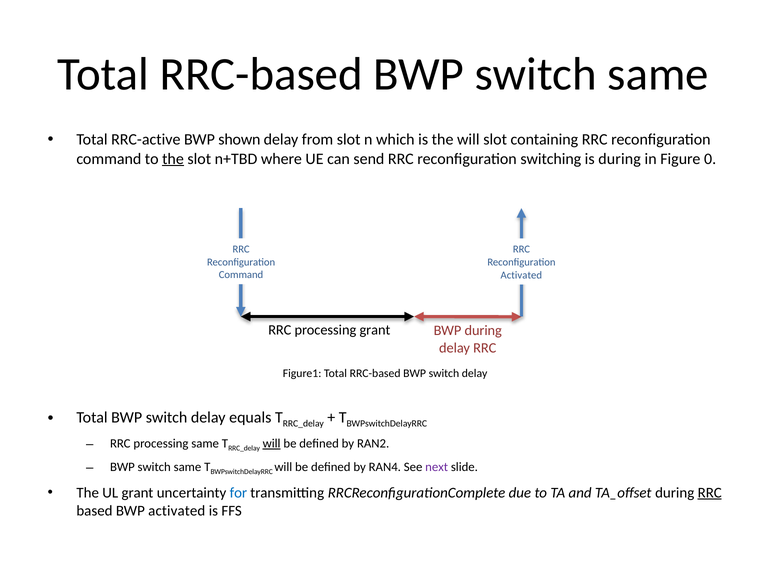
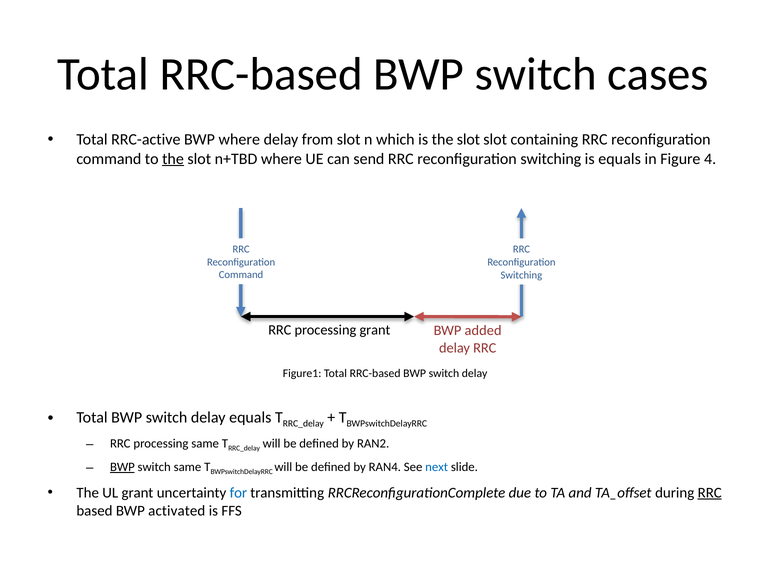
RRC-based BWP switch same: same -> cases
BWP shown: shown -> where
is the will: will -> slot
is during: during -> equals
0: 0 -> 4
Activated at (521, 275): Activated -> Switching
BWP during: during -> added
will at (272, 444) underline: present -> none
BWP at (122, 467) underline: none -> present
next colour: purple -> blue
